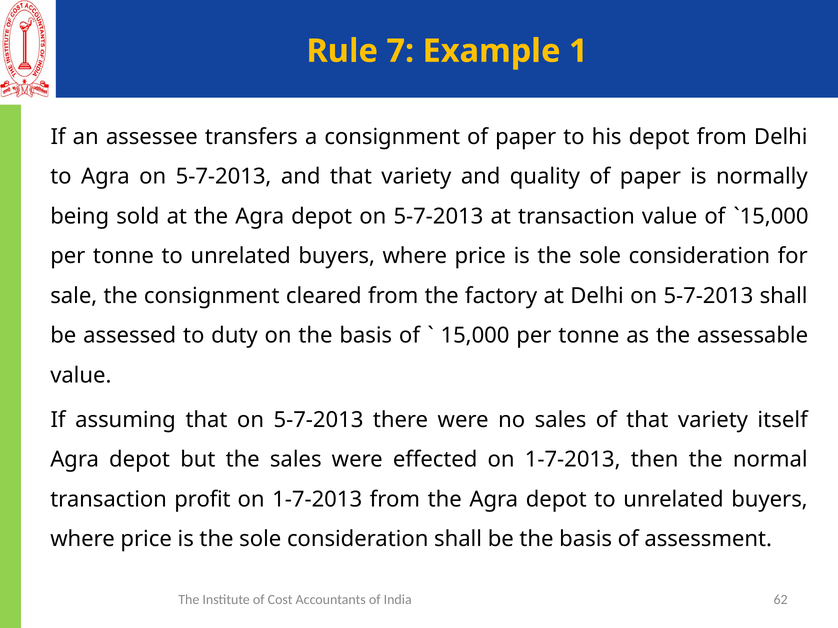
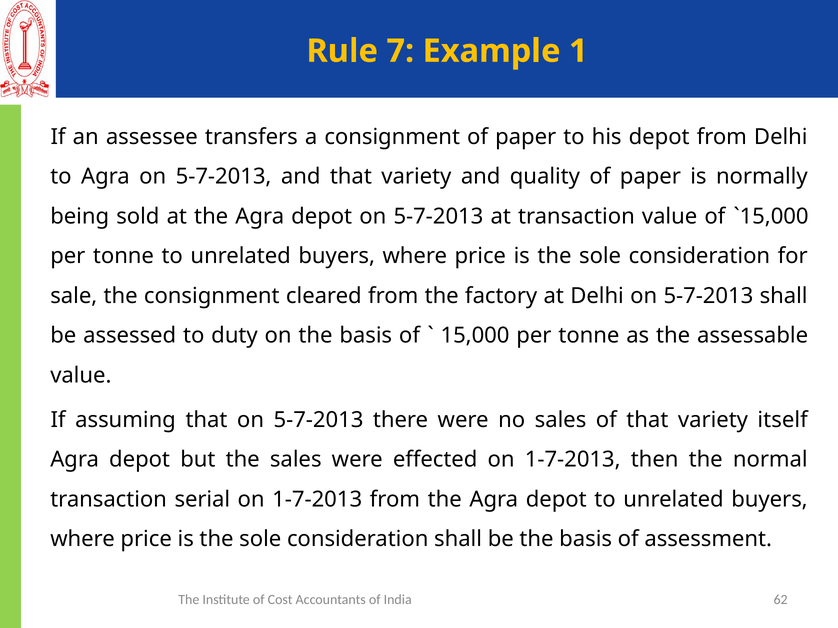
profit: profit -> serial
